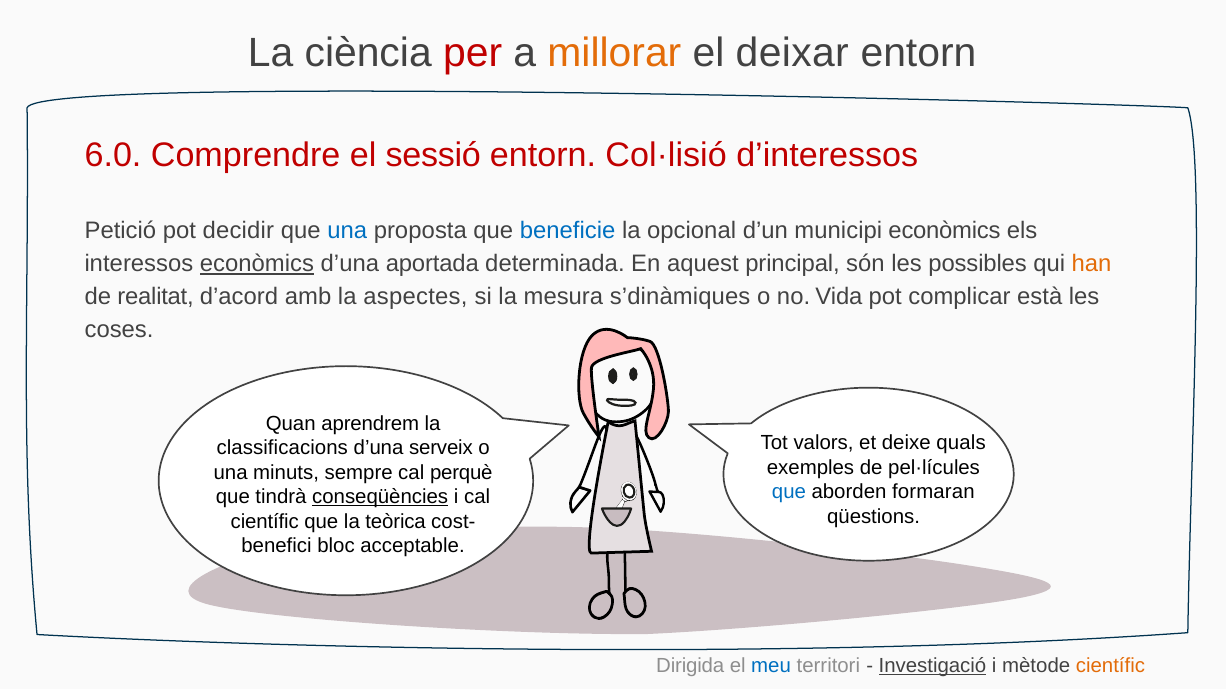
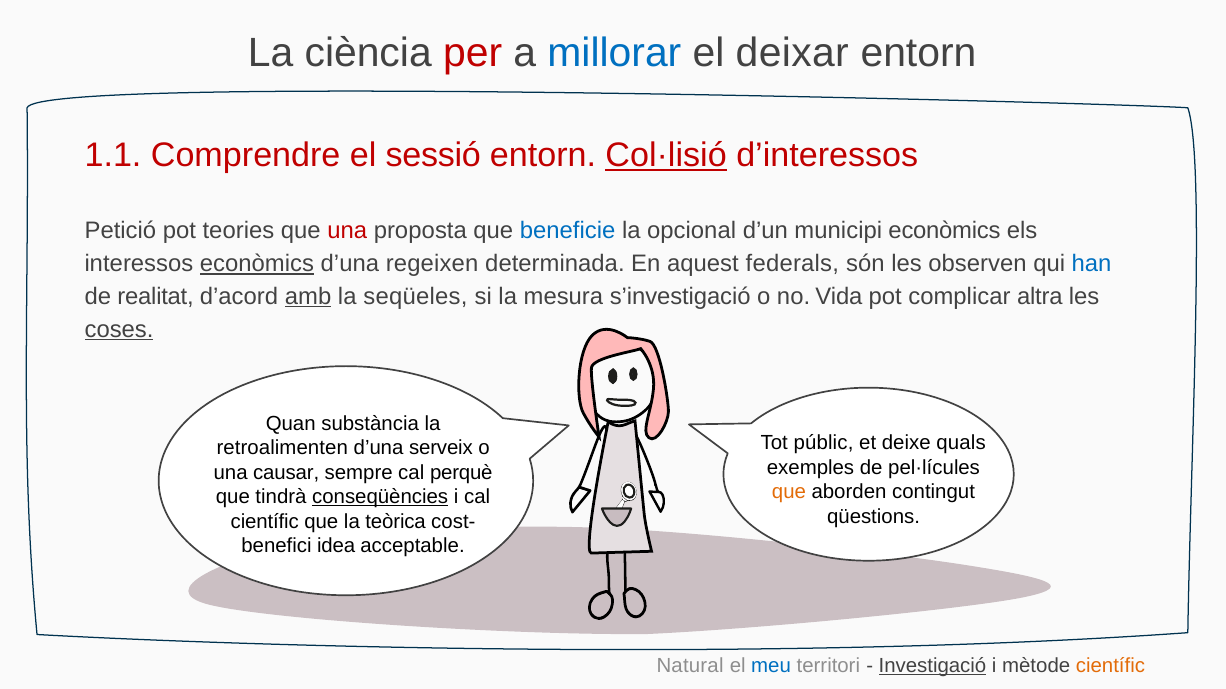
millorar colour: orange -> blue
6.0: 6.0 -> 1.1
Col·lisió underline: none -> present
decidir: decidir -> teories
una at (347, 231) colour: blue -> red
aportada: aportada -> regeixen
principal: principal -> federals
possibles: possibles -> observen
han colour: orange -> blue
amb underline: none -> present
aspectes: aspectes -> seqüeles
s’dinàmiques: s’dinàmiques -> s’investigació
està: està -> altra
coses underline: none -> present
aprendrem: aprendrem -> substància
valors: valors -> públic
classificacions: classificacions -> retroalimenten
minuts: minuts -> causar
que at (789, 493) colour: blue -> orange
formaran: formaran -> contingut
bloc: bloc -> idea
Dirigida: Dirigida -> Natural
